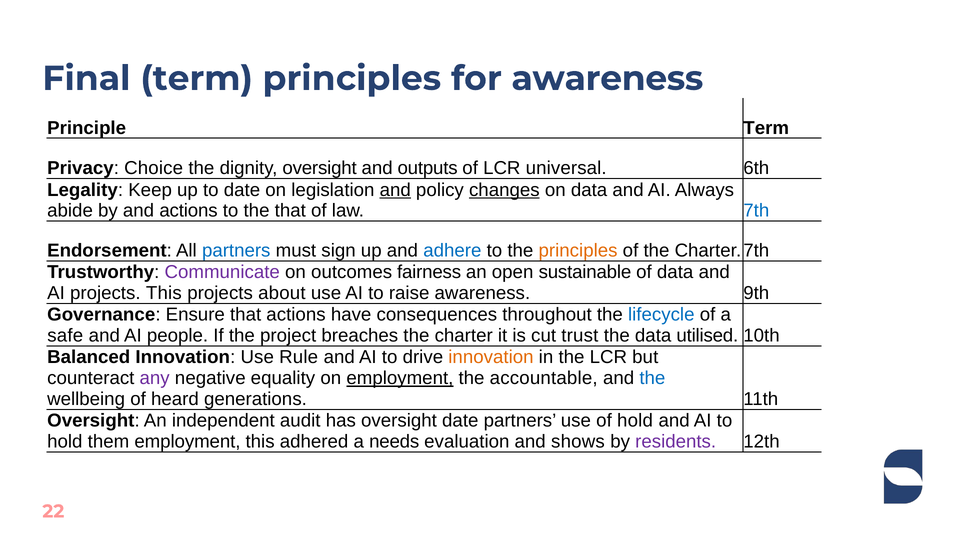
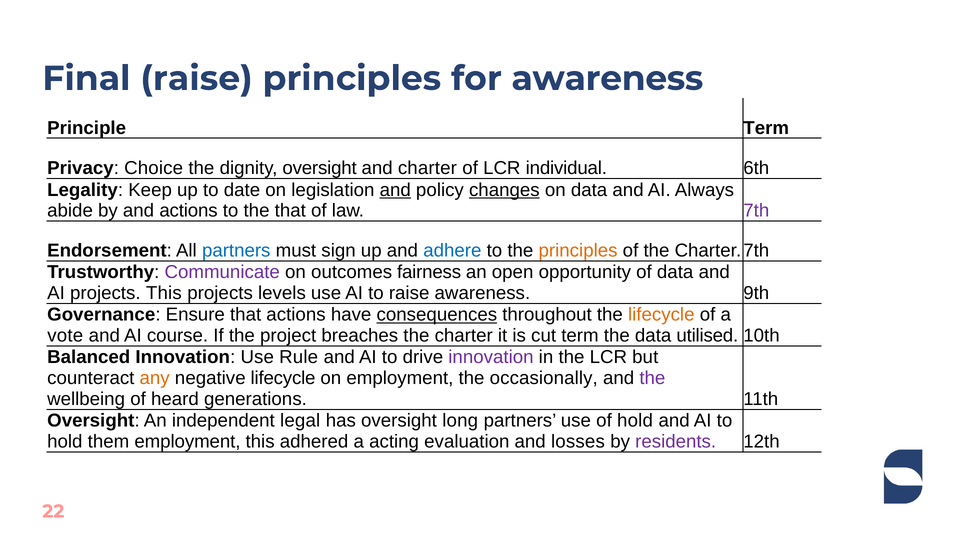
Final term: term -> raise
and outputs: outputs -> charter
universal: universal -> individual
7th colour: blue -> purple
sustainable: sustainable -> opportunity
about: about -> levels
consequences underline: none -> present
lifecycle at (661, 315) colour: blue -> orange
safe: safe -> vote
people: people -> course
cut trust: trust -> term
innovation at (491, 357) colour: orange -> purple
any colour: purple -> orange
negative equality: equality -> lifecycle
employment at (400, 378) underline: present -> none
accountable: accountable -> occasionally
the at (652, 378) colour: blue -> purple
audit: audit -> legal
oversight date: date -> long
needs: needs -> acting
shows: shows -> losses
